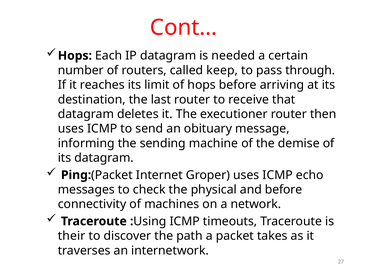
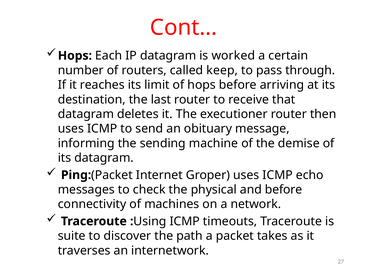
needed: needed -> worked
their: their -> suite
